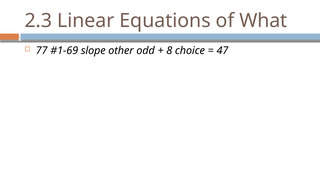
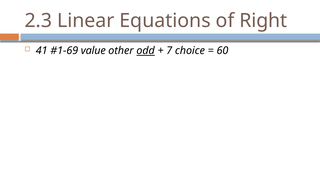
What: What -> Right
77: 77 -> 41
slope: slope -> value
odd underline: none -> present
8: 8 -> 7
47: 47 -> 60
